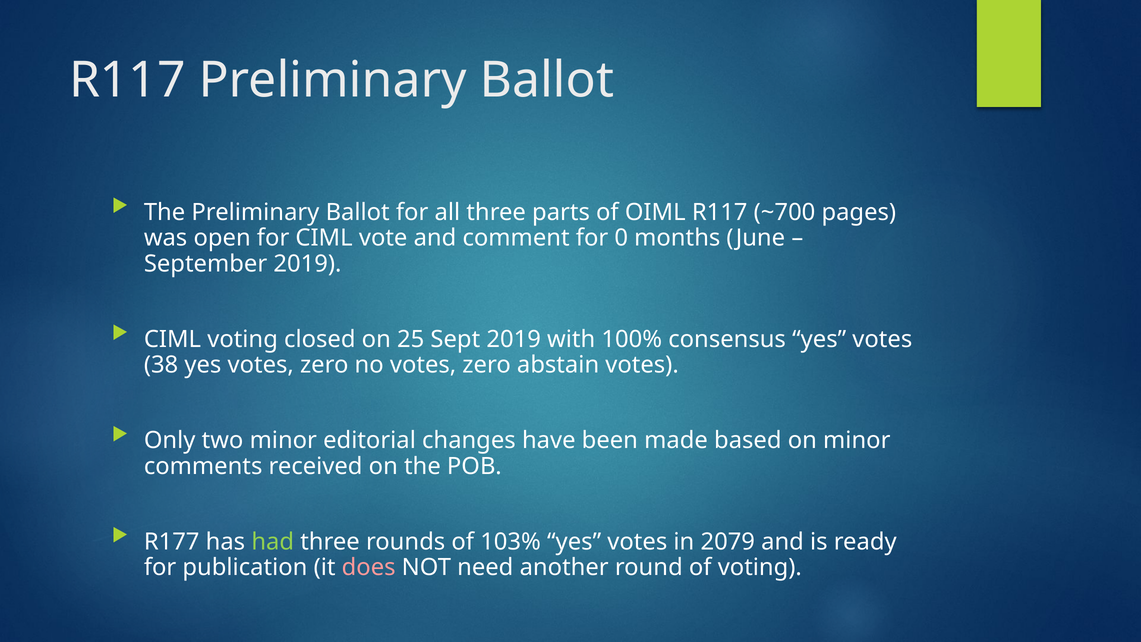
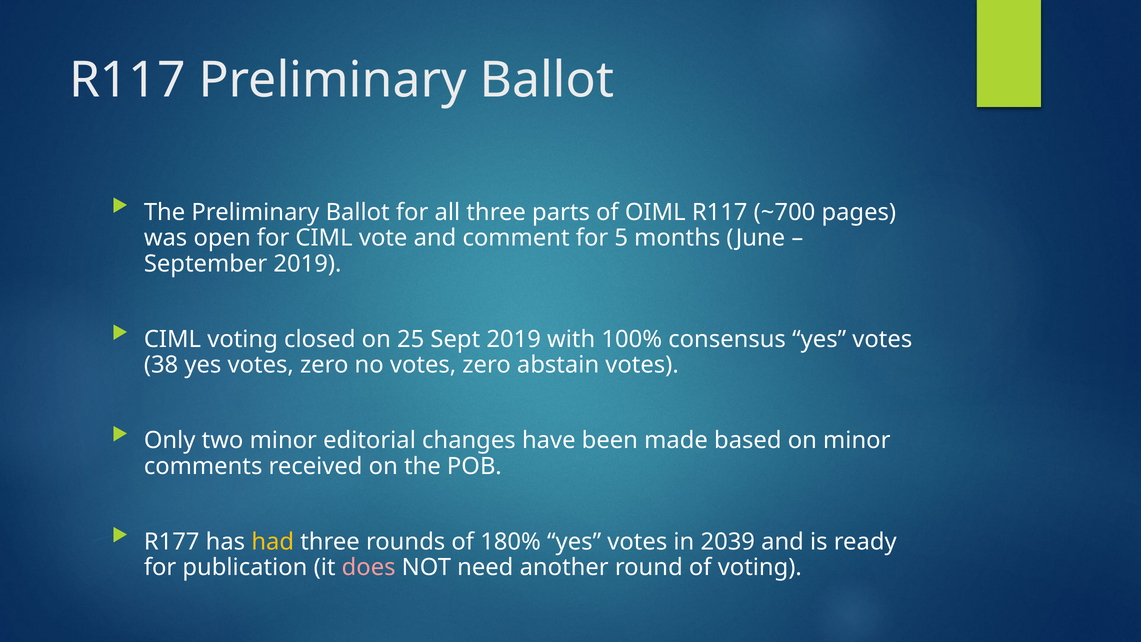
0: 0 -> 5
had colour: light green -> yellow
103%: 103% -> 180%
2079: 2079 -> 2039
